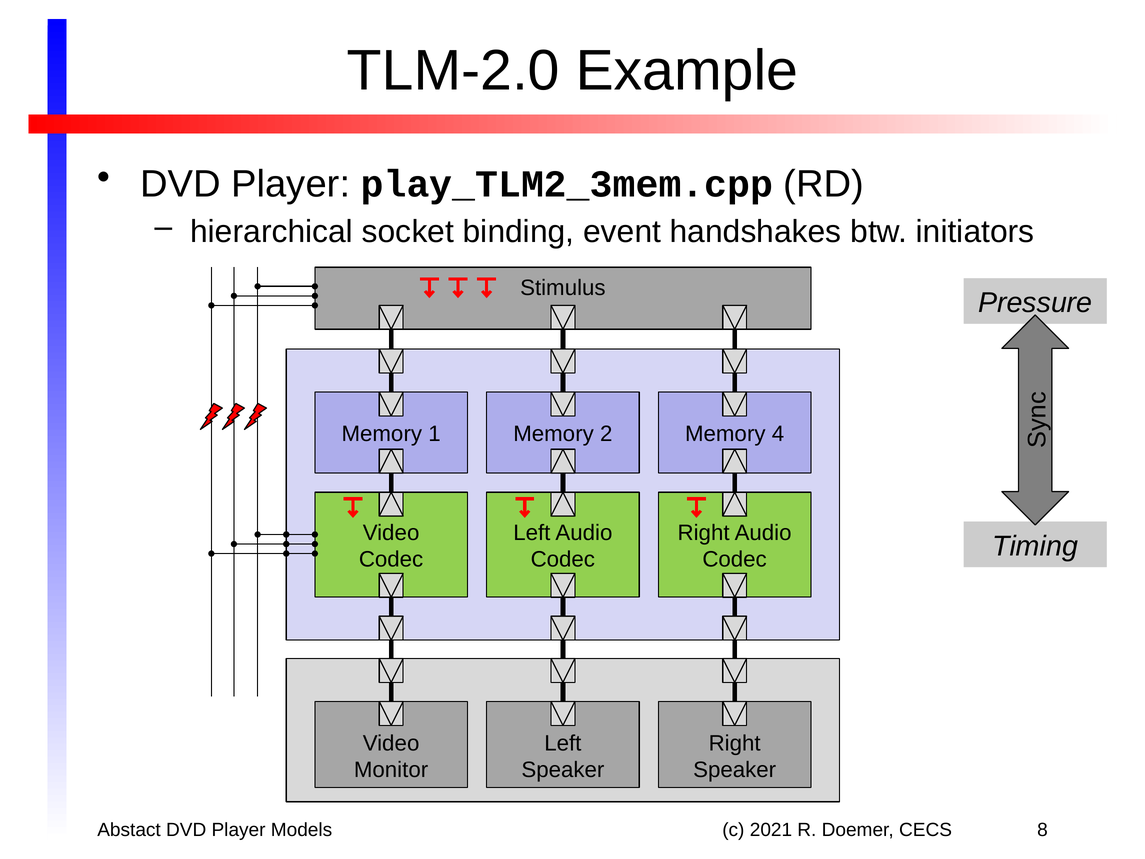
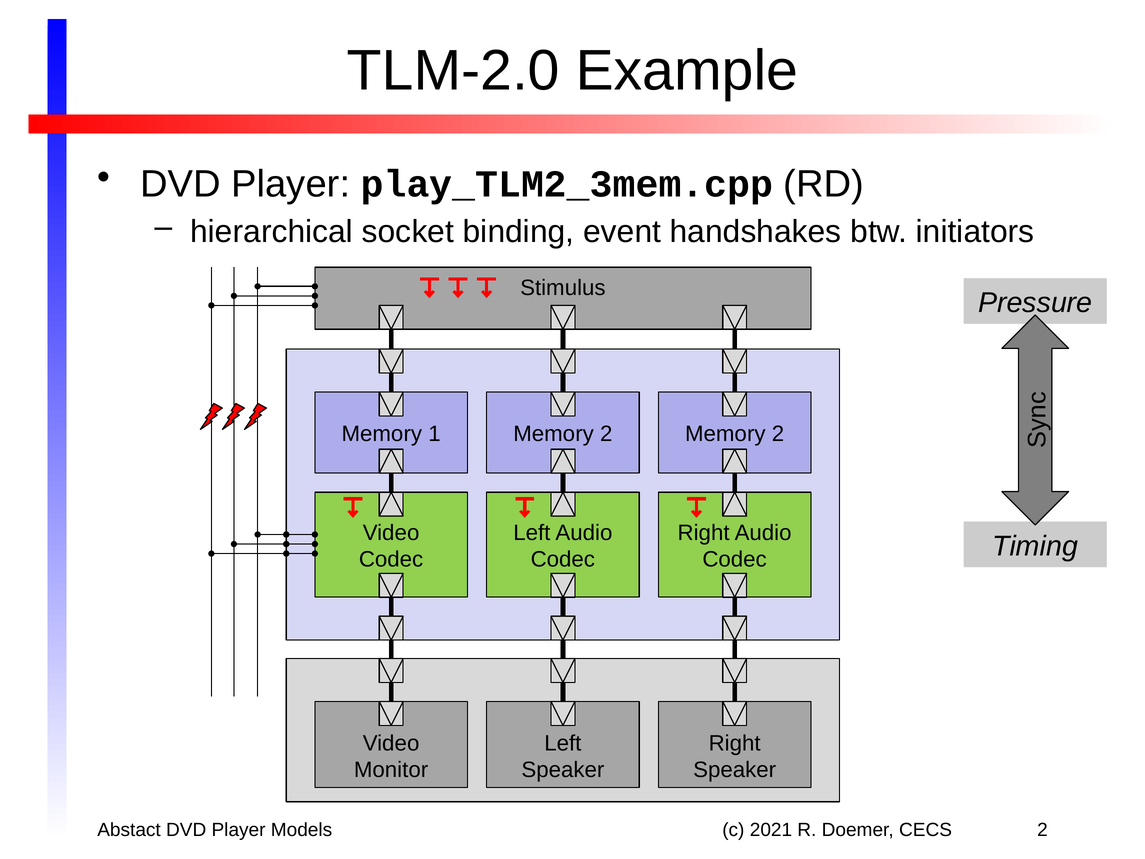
2 Memory 4: 4 -> 2
CECS 8: 8 -> 2
